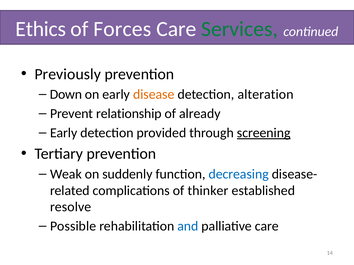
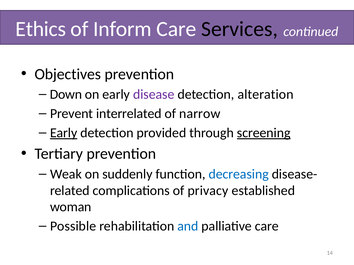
Forces: Forces -> Inform
Services colour: green -> black
Previously: Previously -> Objectives
disease colour: orange -> purple
relationship: relationship -> interrelated
already: already -> narrow
Early at (64, 133) underline: none -> present
thinker: thinker -> privacy
resolve: resolve -> woman
